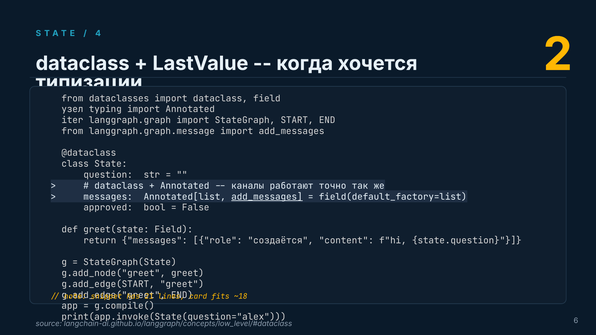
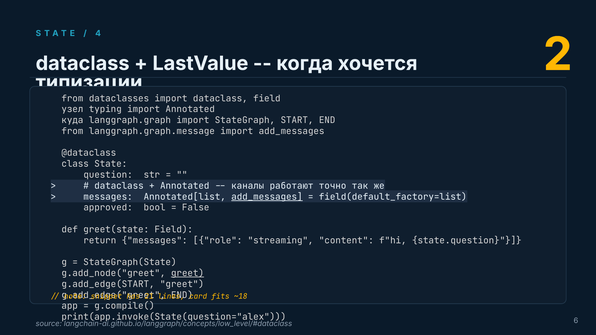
iter: iter -> куда
создаётся: создаётся -> streaming
greet at (187, 273) underline: none -> present
